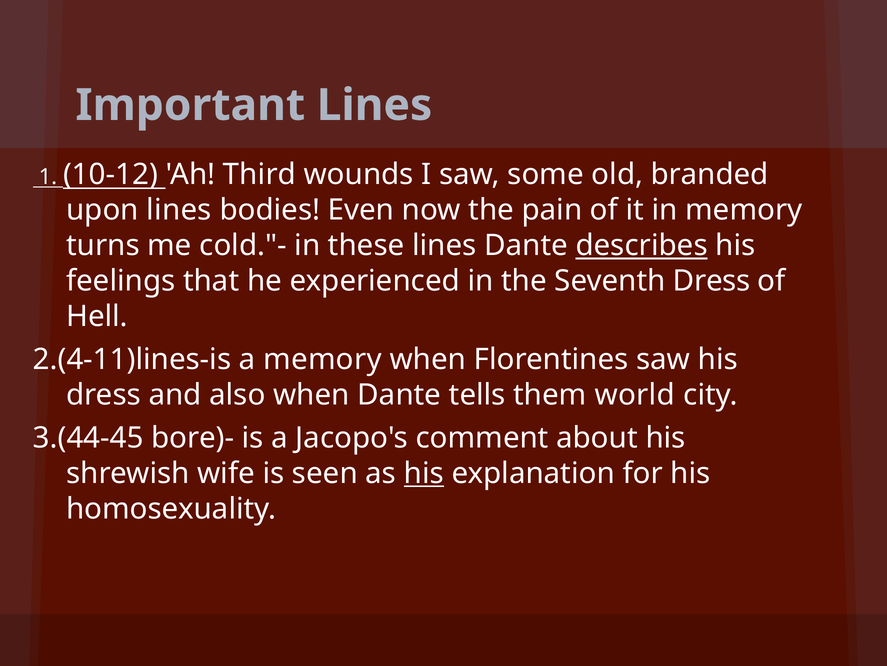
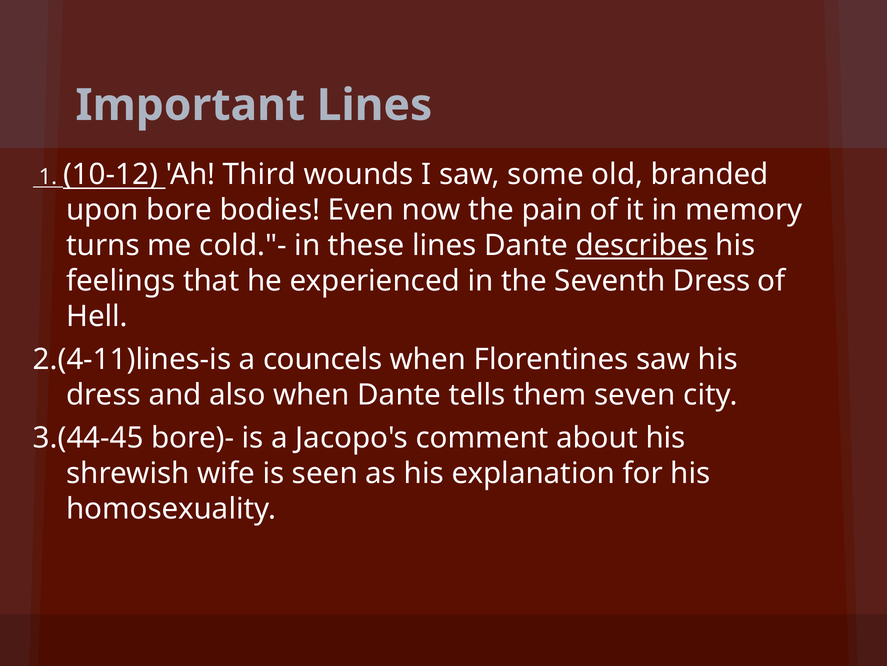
upon lines: lines -> bore
a memory: memory -> councels
world: world -> seven
his at (424, 473) underline: present -> none
